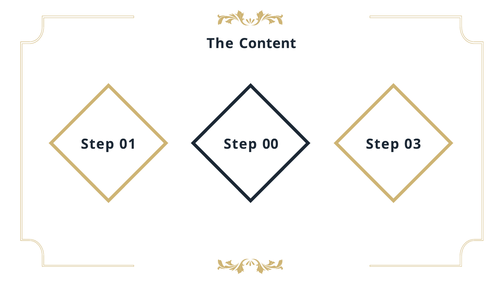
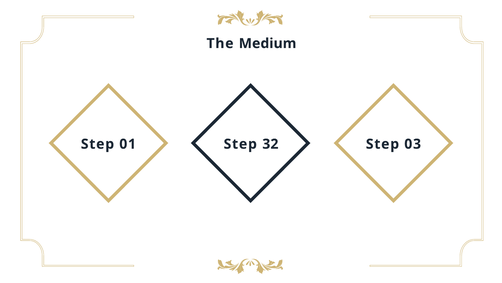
Content: Content -> Medium
00: 00 -> 32
